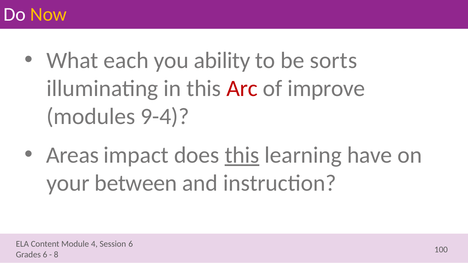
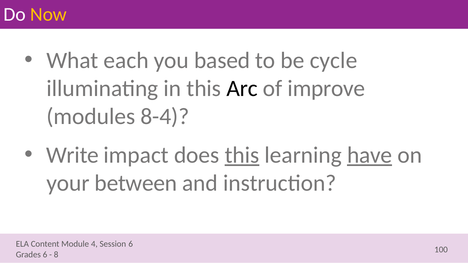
ability: ability -> based
sorts: sorts -> cycle
Arc colour: red -> black
9-4: 9-4 -> 8-4
Areas: Areas -> Write
have underline: none -> present
